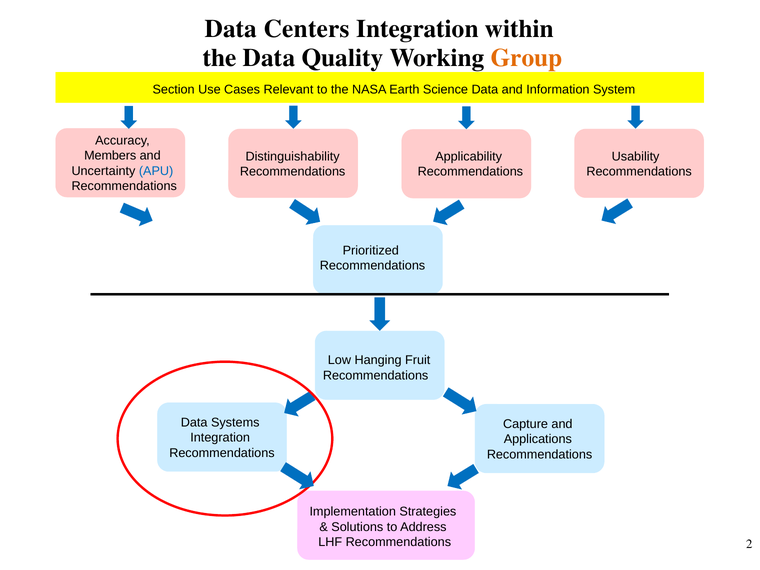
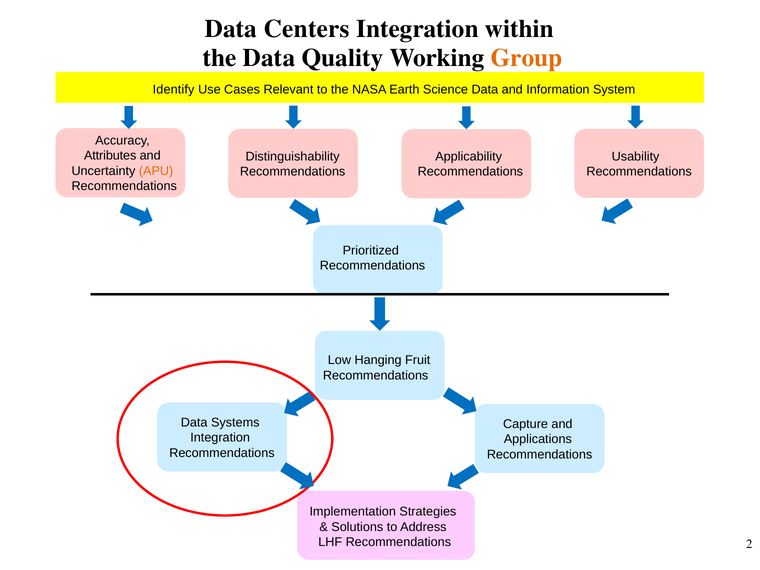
Section: Section -> Identify
Members: Members -> Attributes
APU colour: blue -> orange
